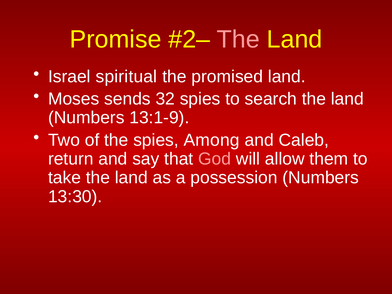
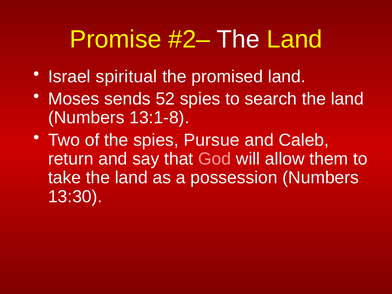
The at (238, 39) colour: pink -> white
32: 32 -> 52
13:1-9: 13:1-9 -> 13:1-8
Among: Among -> Pursue
